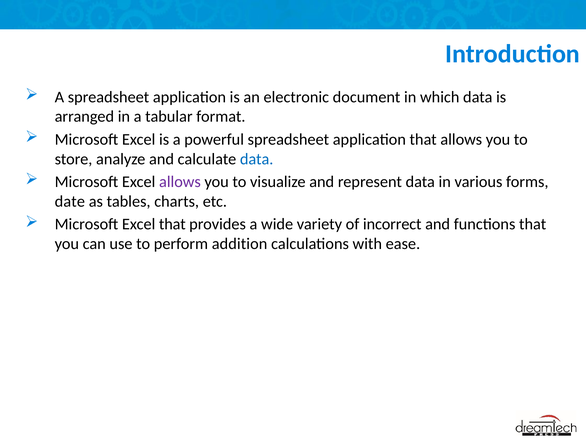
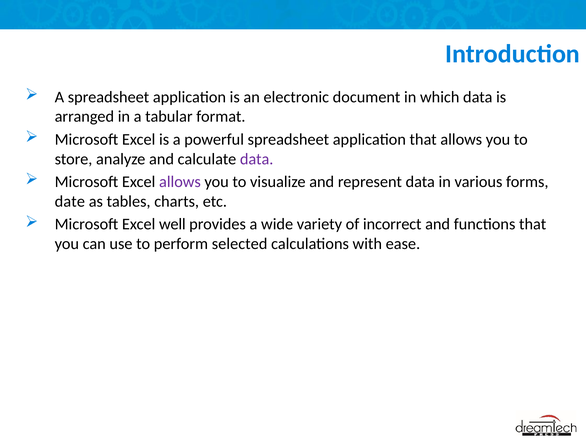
data at (257, 159) colour: blue -> purple
Excel that: that -> well
addition: addition -> selected
